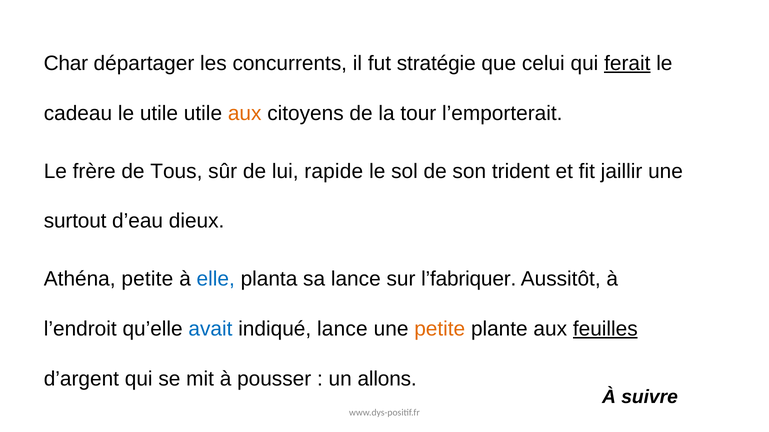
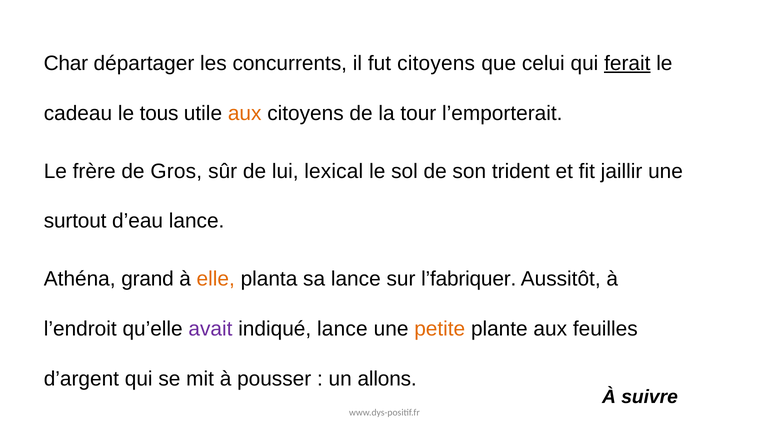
fut stratégie: stratégie -> citoyens
le utile: utile -> tous
Tous: Tous -> Gros
rapide: rapide -> lexical
d’eau dieux: dieux -> lance
Athéna petite: petite -> grand
elle colour: blue -> orange
avait colour: blue -> purple
feuilles underline: present -> none
